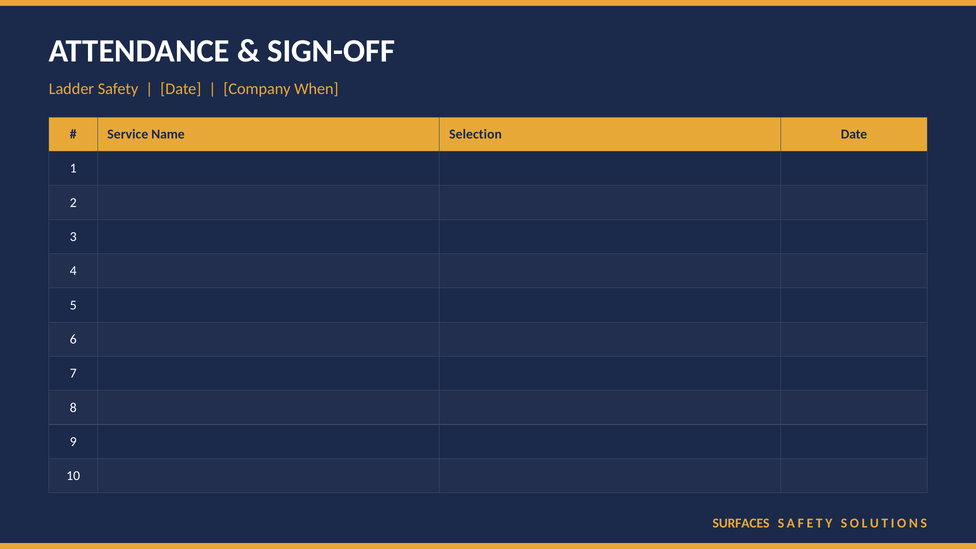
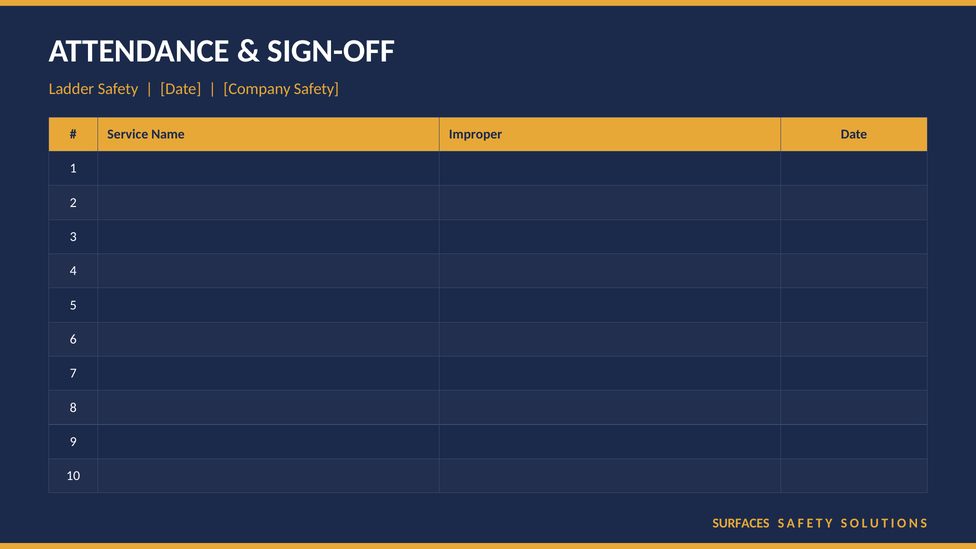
Company When: When -> Safety
Selection: Selection -> Improper
